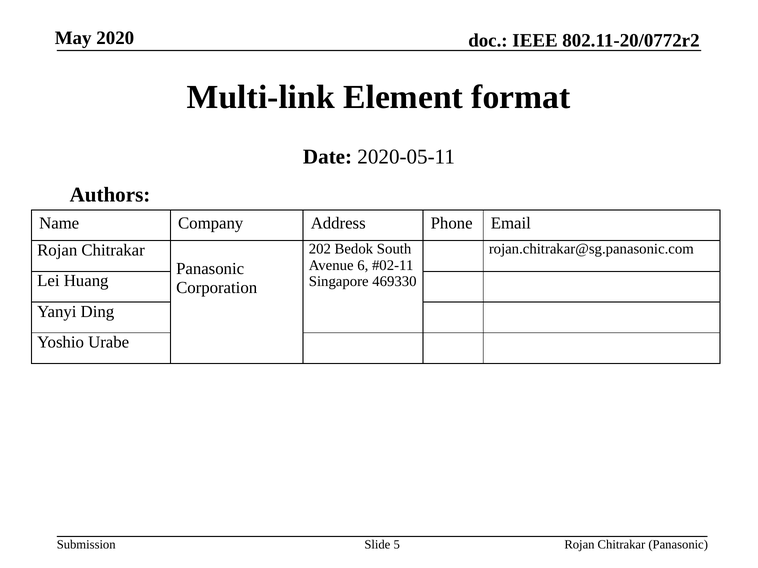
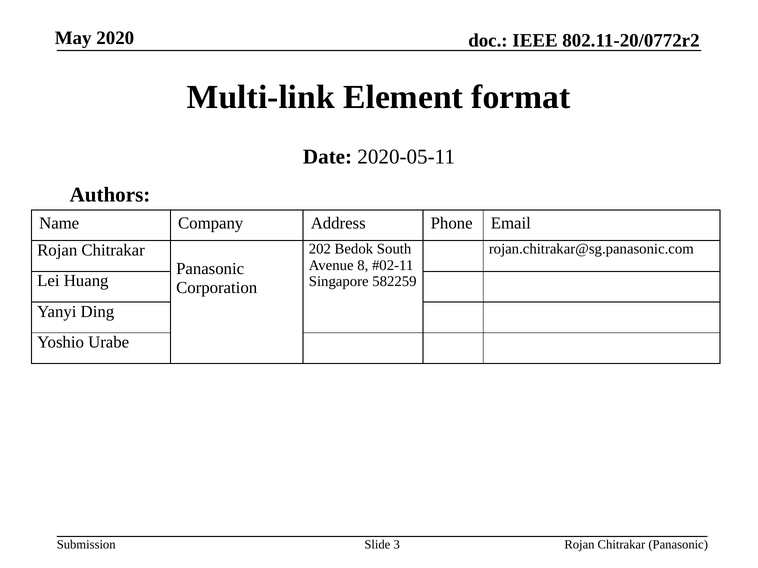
6: 6 -> 8
469330: 469330 -> 582259
5: 5 -> 3
